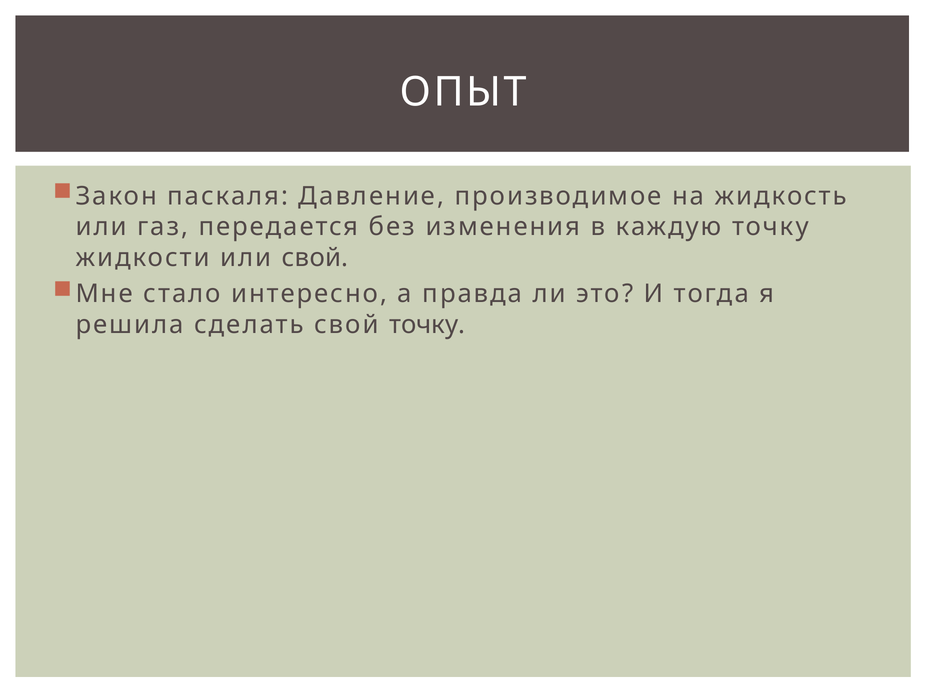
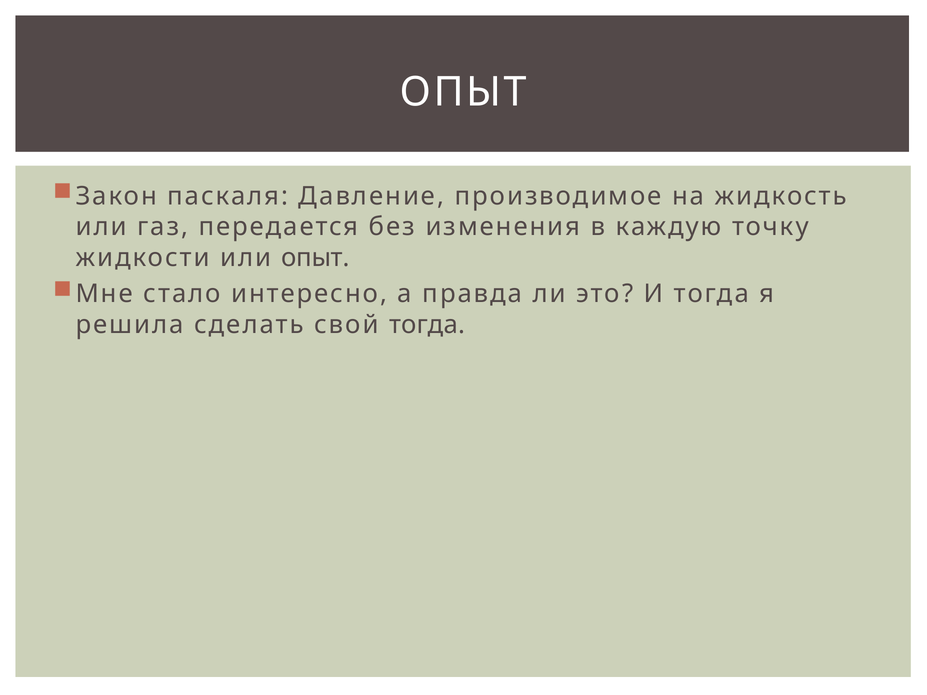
или свой: свой -> опыт
свой точку: точку -> тогда
